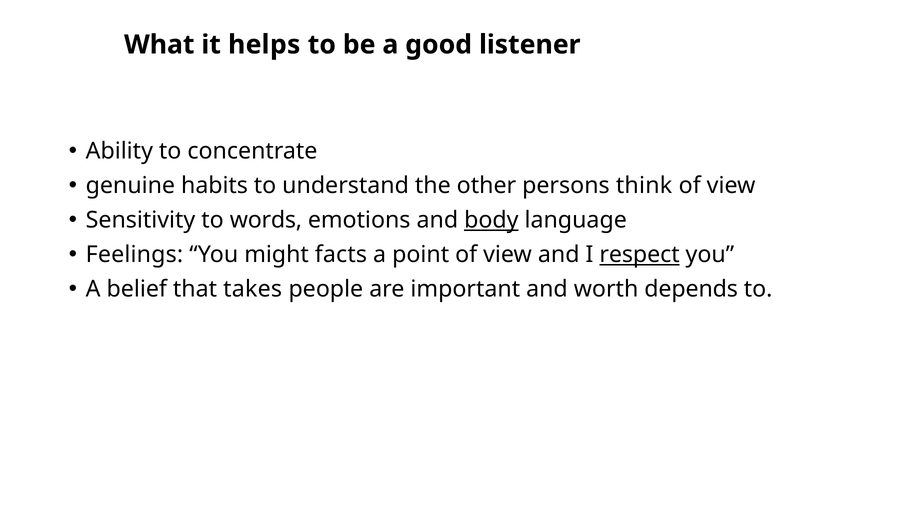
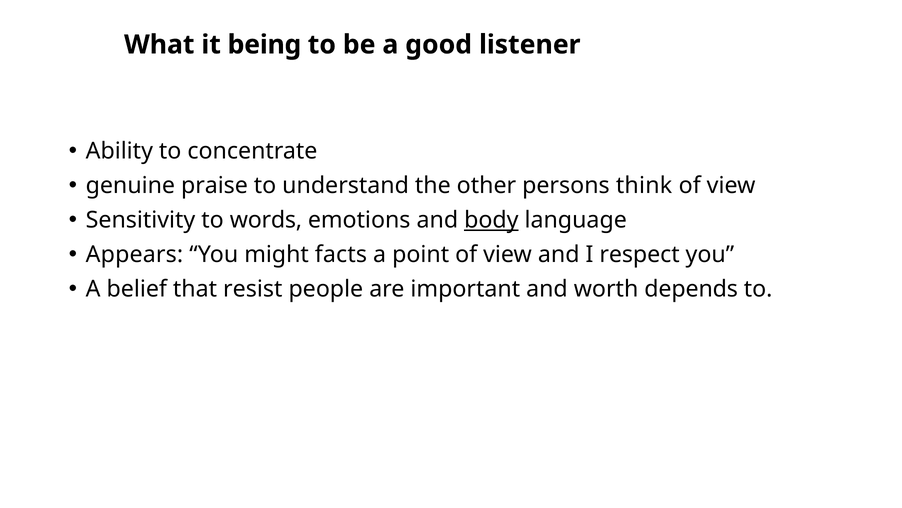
helps: helps -> being
habits: habits -> praise
Feelings: Feelings -> Appears
respect underline: present -> none
takes: takes -> resist
